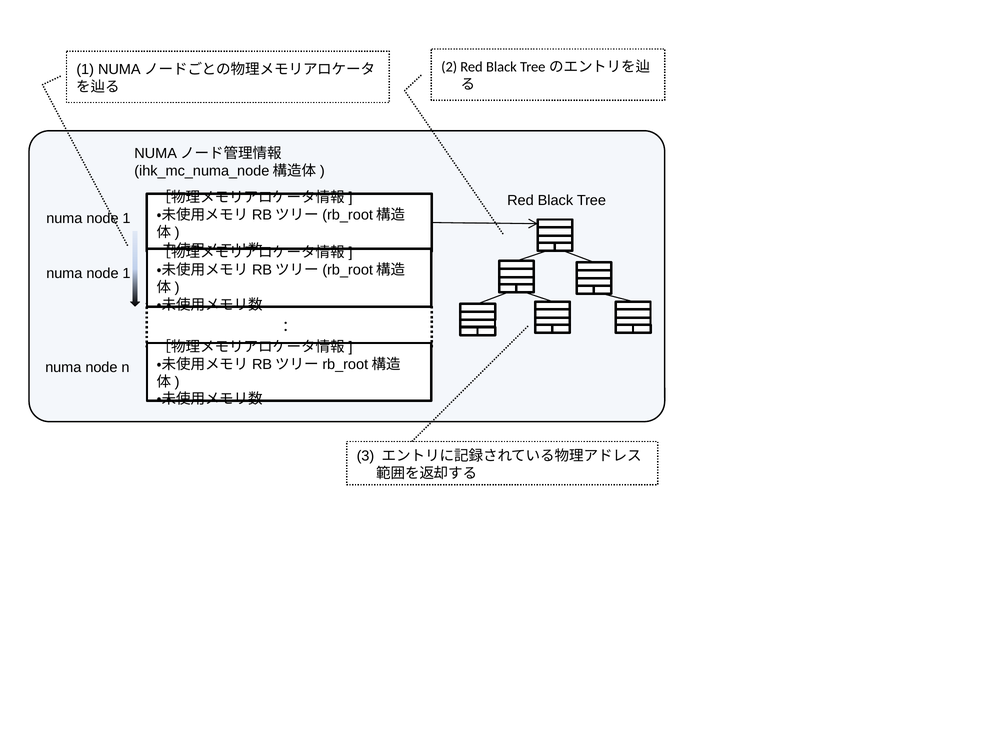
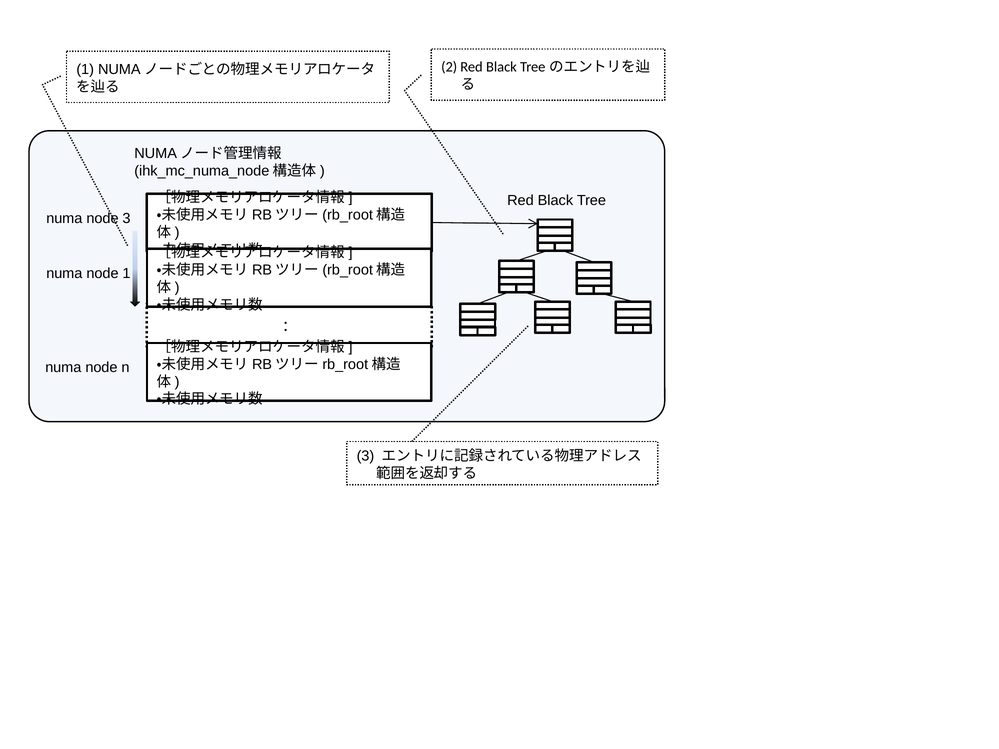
1 at (127, 218): 1 -> 3
